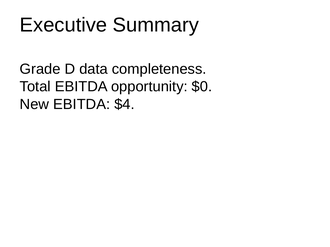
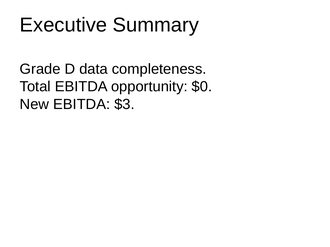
$4: $4 -> $3
